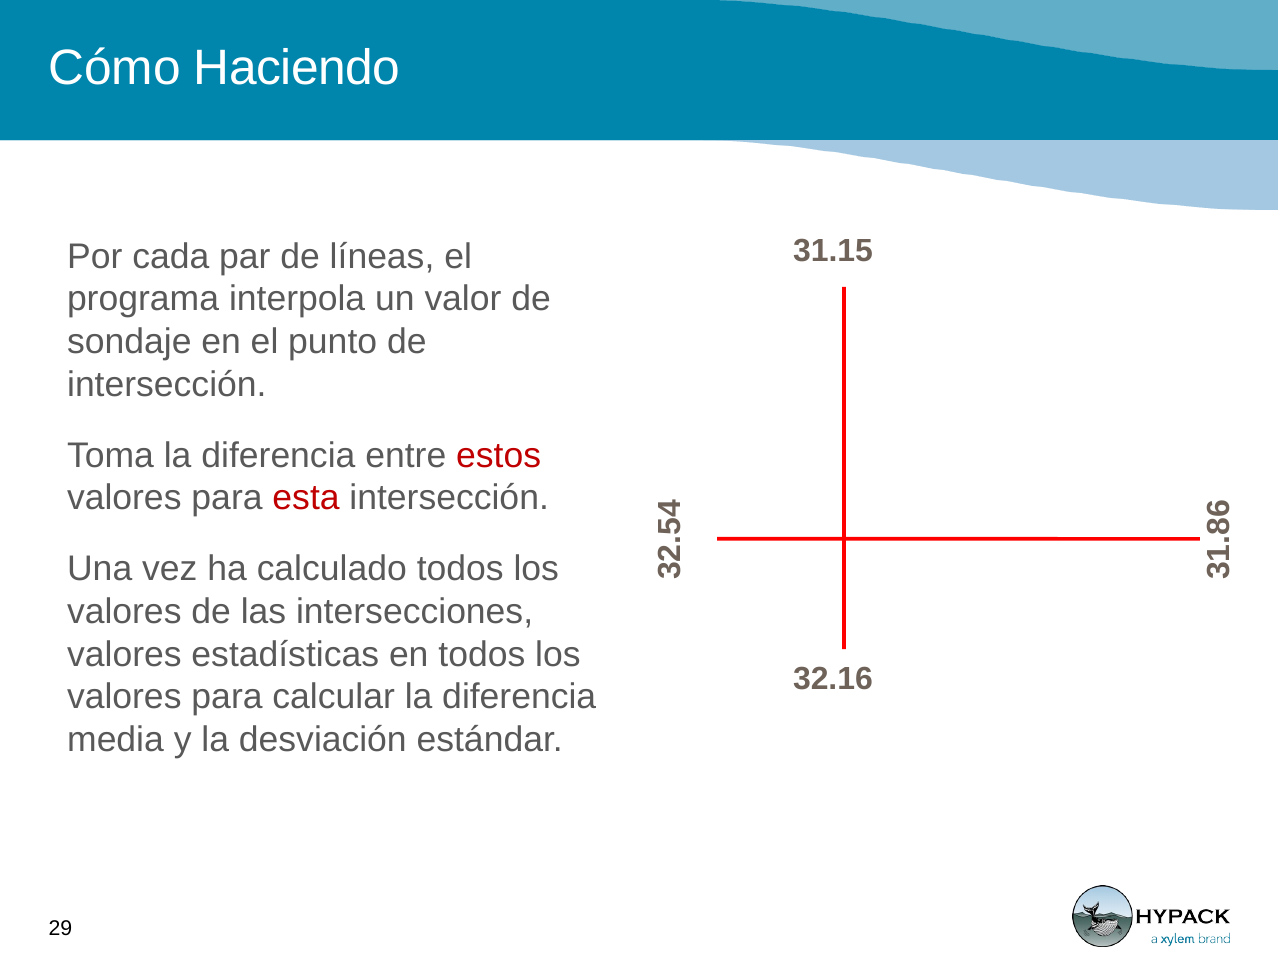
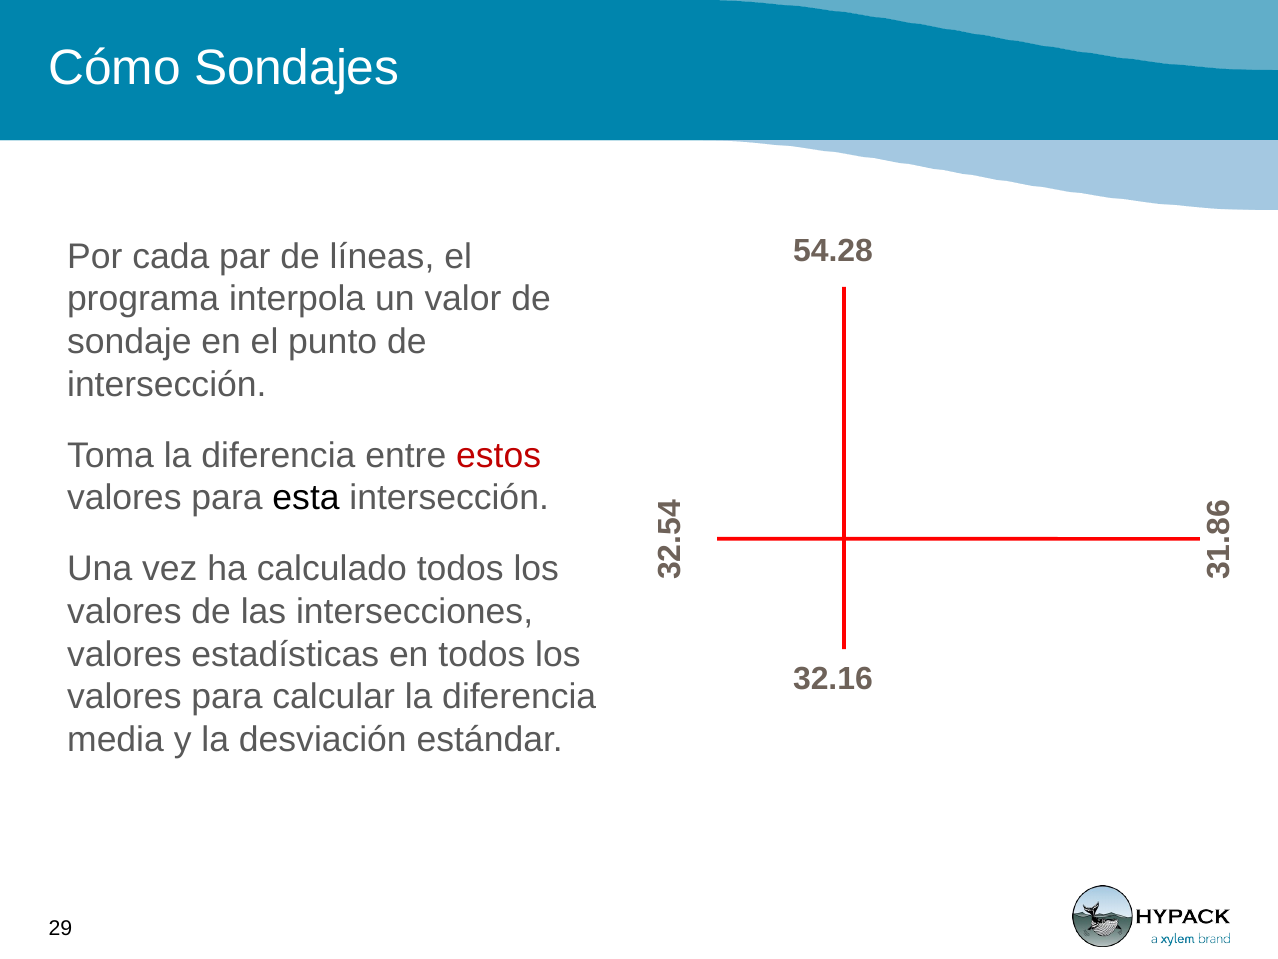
Haciendo: Haciendo -> Sondajes
31.15: 31.15 -> 54.28
esta colour: red -> black
